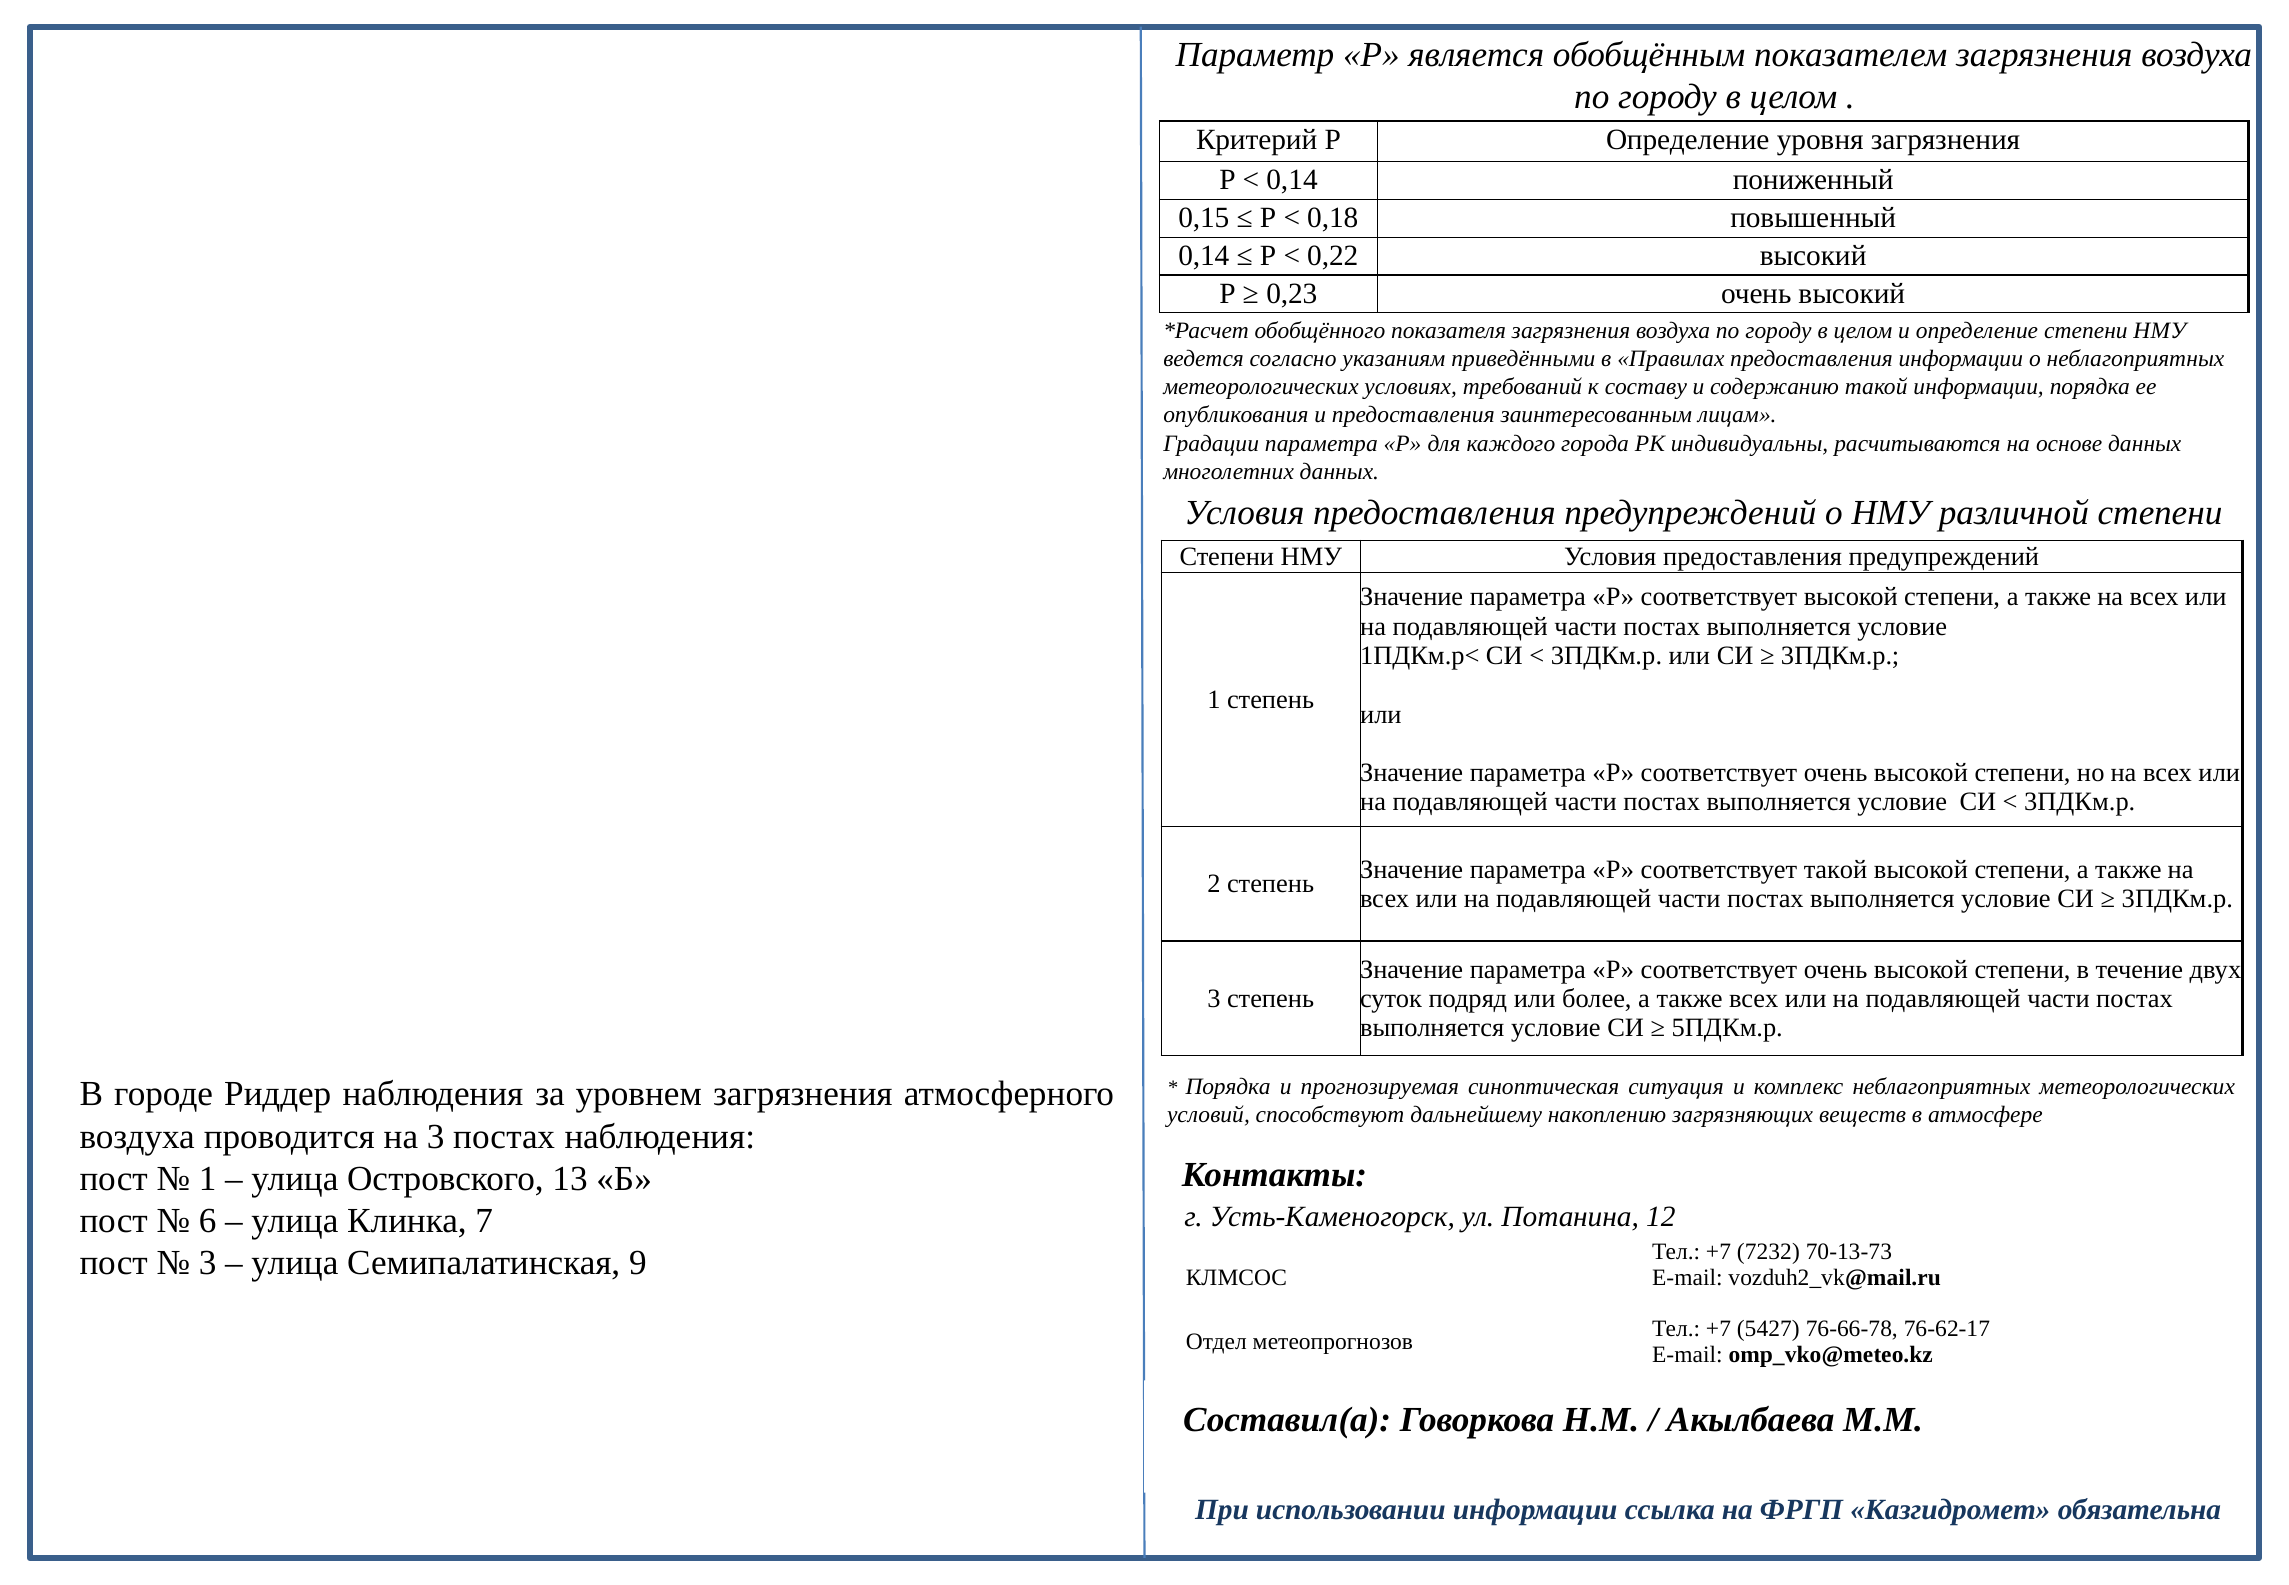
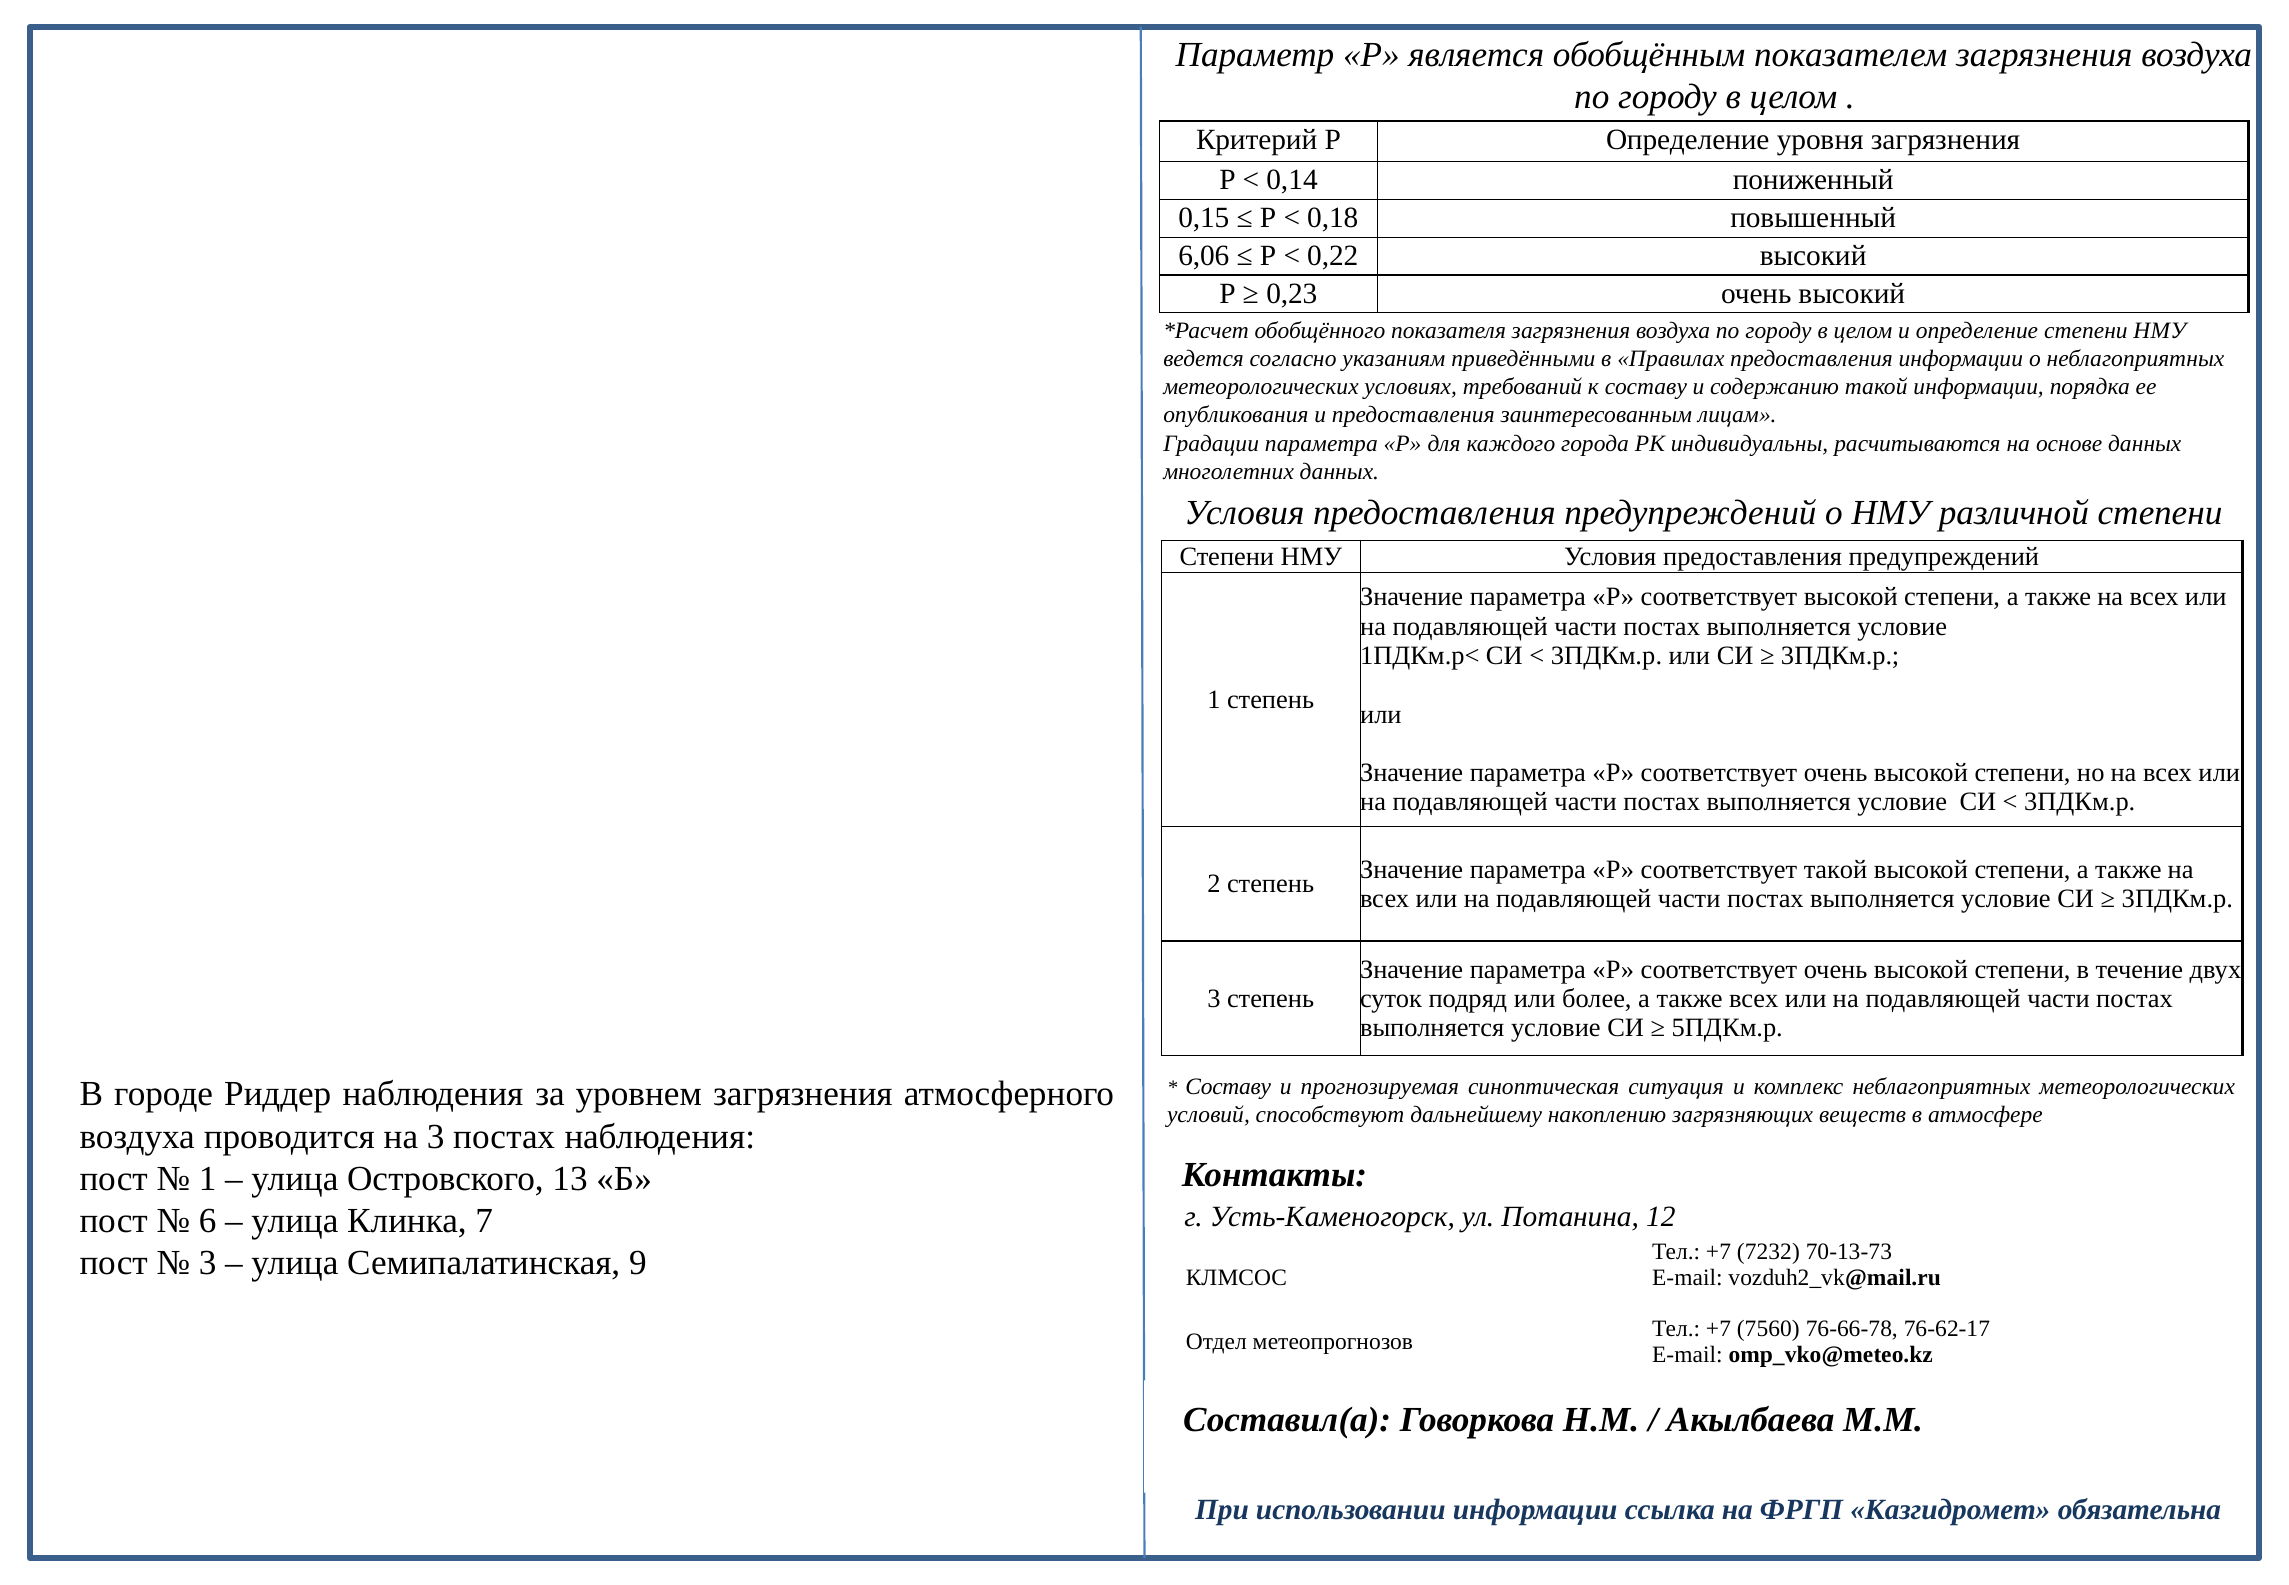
0,14 at (1204, 256): 0,14 -> 6,06
Порядка at (1228, 1087): Порядка -> Составу
5427: 5427 -> 7560
